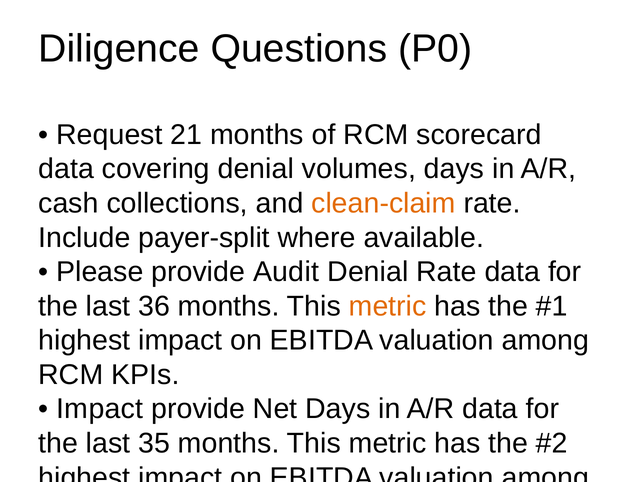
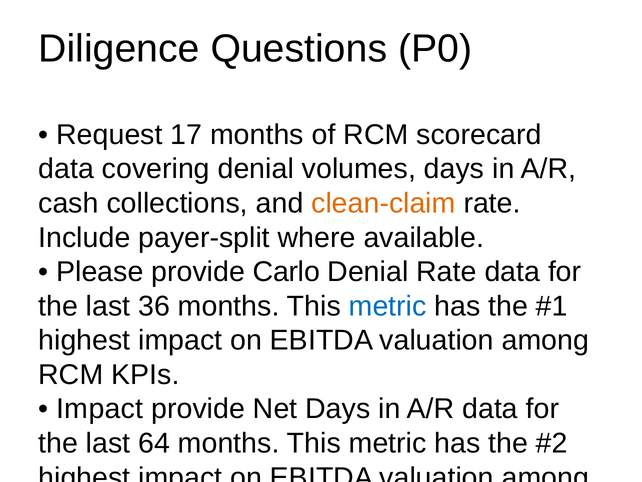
21: 21 -> 17
Audit: Audit -> Carlo
metric at (388, 306) colour: orange -> blue
35: 35 -> 64
